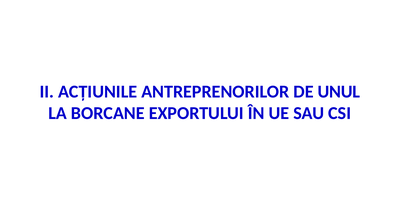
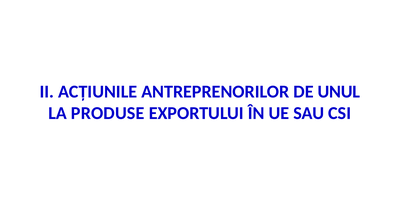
BORCANE: BORCANE -> PRODUSE
